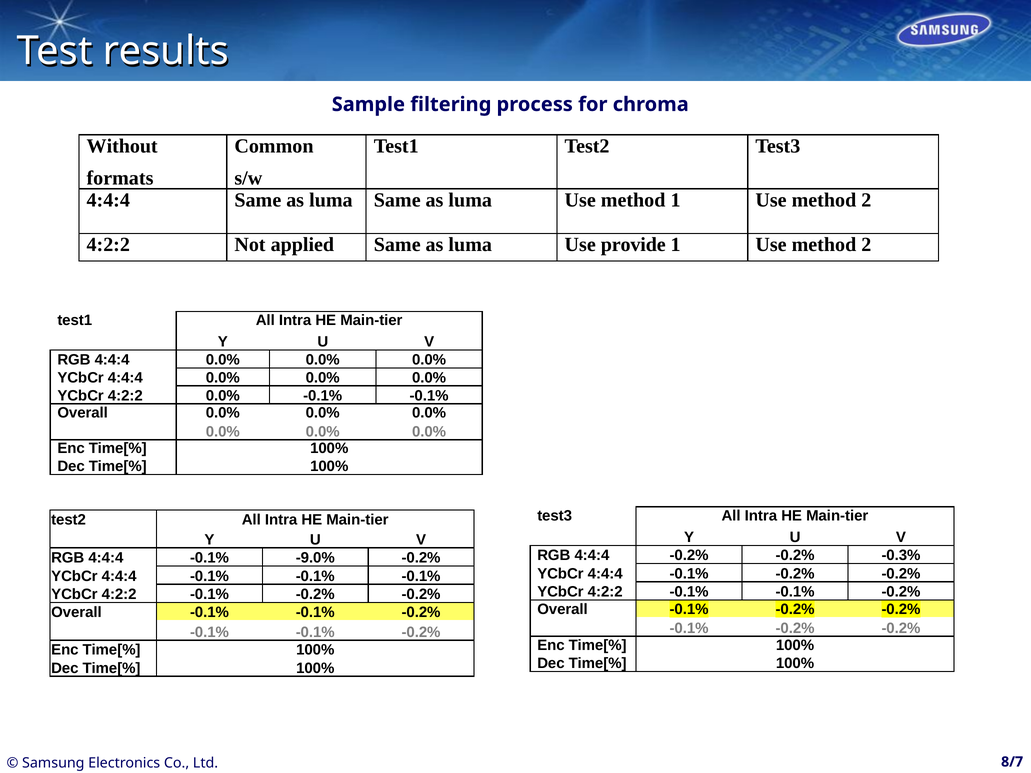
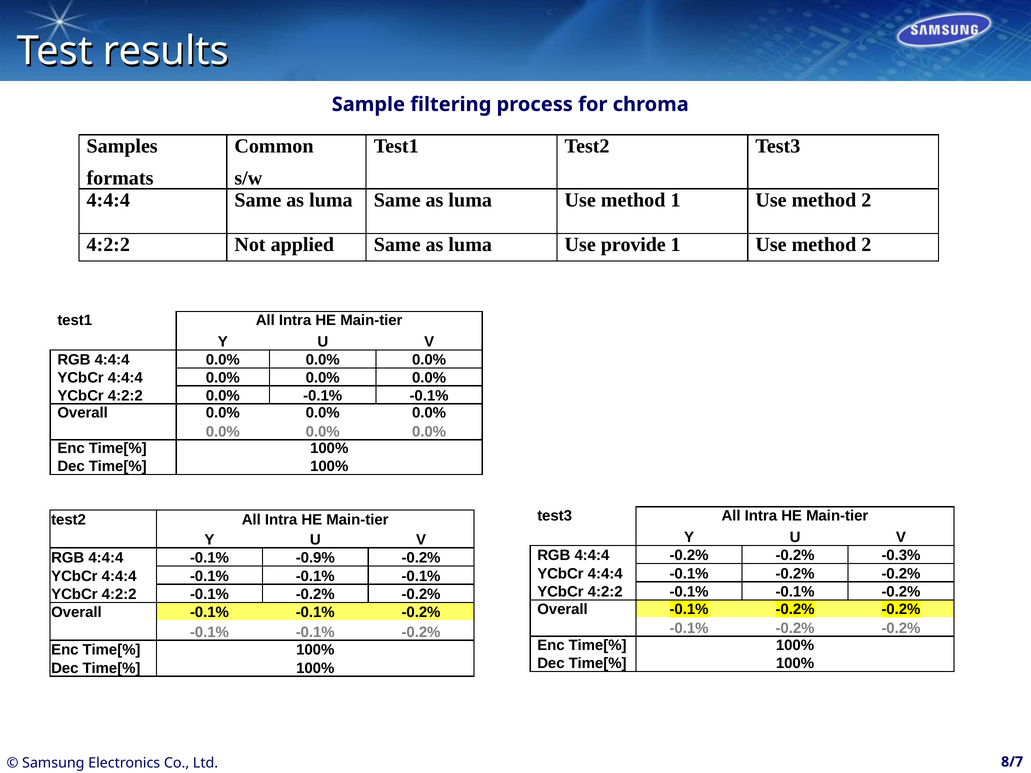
Without: Without -> Samples
-9.0%: -9.0% -> -0.9%
